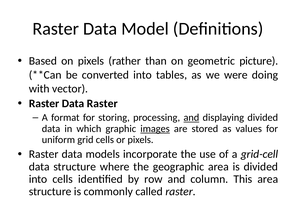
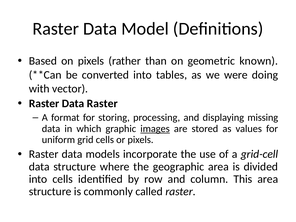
picture: picture -> known
and at (191, 118) underline: present -> none
displaying divided: divided -> missing
